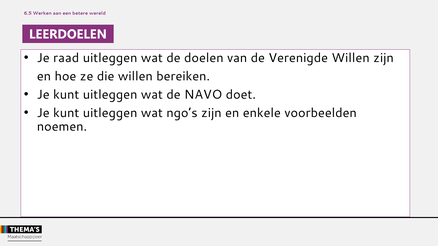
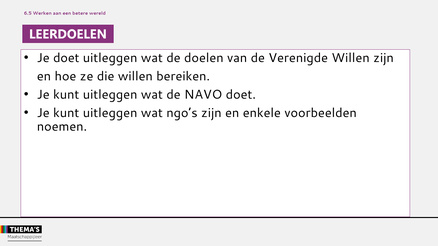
Je raad: raad -> doet
